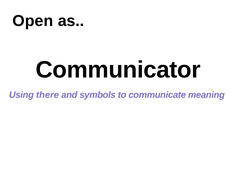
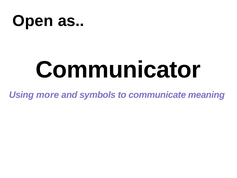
there: there -> more
